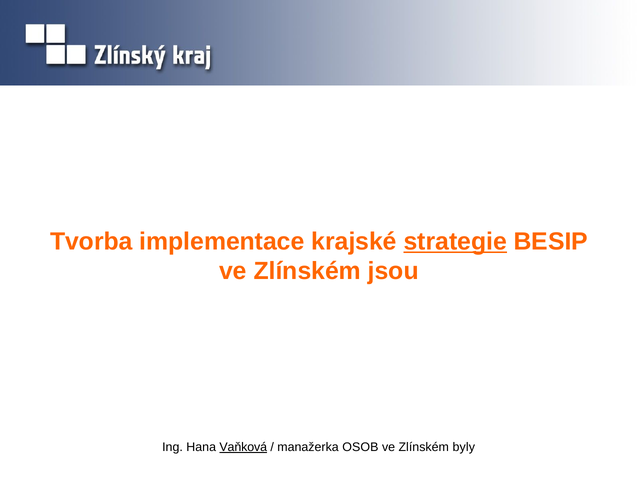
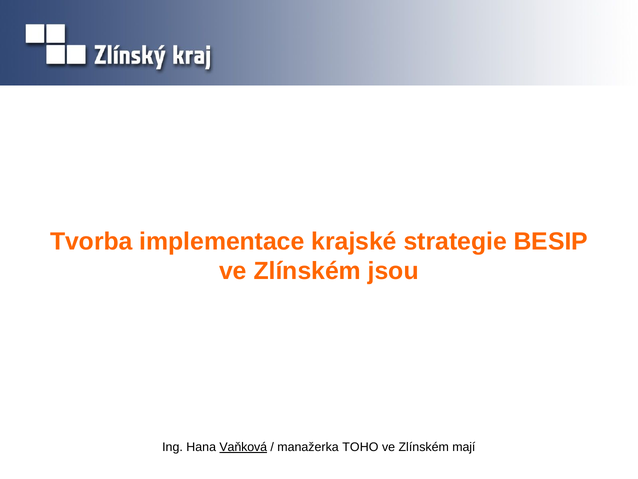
strategie underline: present -> none
OSOB: OSOB -> TOHO
byly: byly -> mají
